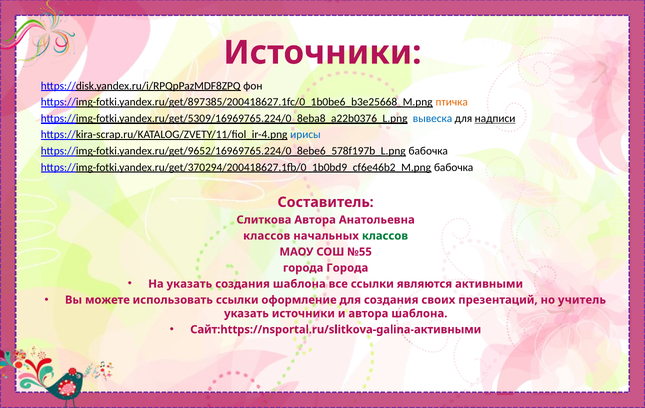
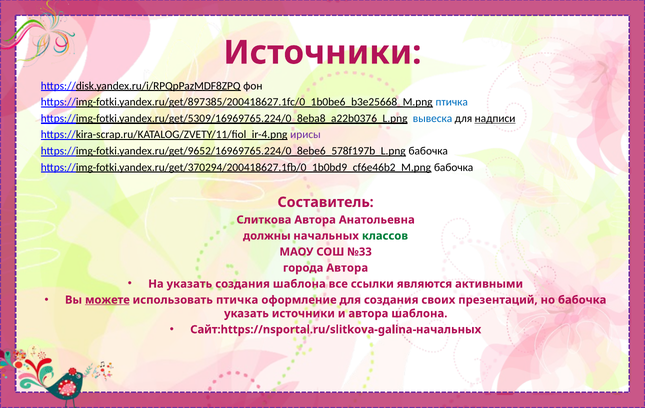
птичка at (452, 102) colour: orange -> blue
ирисы colour: blue -> purple
классов at (267, 236): классов -> должны
№55: №55 -> №33
города Города: Города -> Автора
можете underline: none -> present
использовать ссылки: ссылки -> птичка
но учитель: учитель -> бабочка
Сайт:https://nsportal.ru/slitkova-galina-активными: Сайт:https://nsportal.ru/slitkova-galina-активными -> Сайт:https://nsportal.ru/slitkova-galina-начальных
